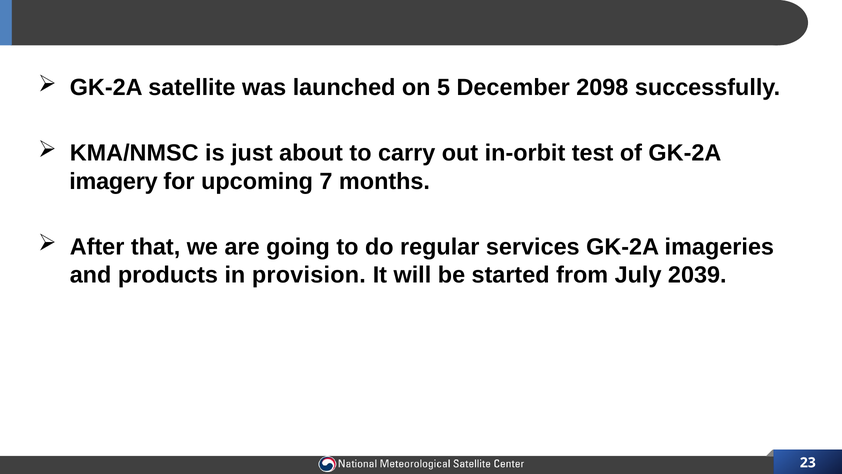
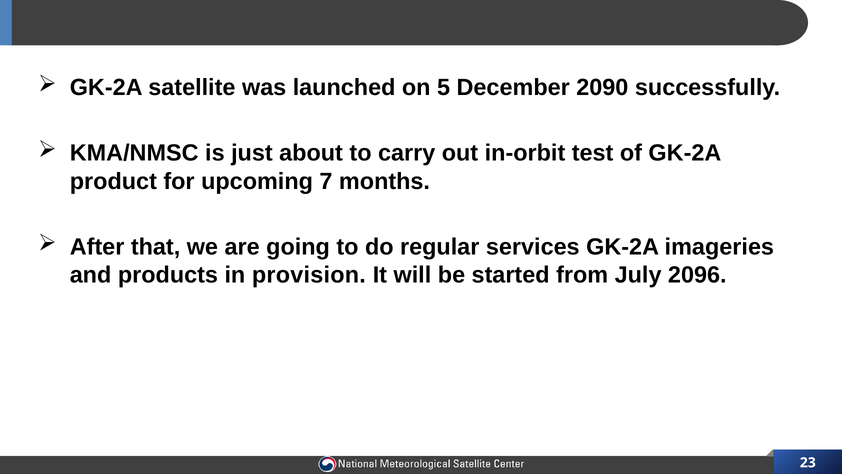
2098: 2098 -> 2090
imagery: imagery -> product
2039: 2039 -> 2096
